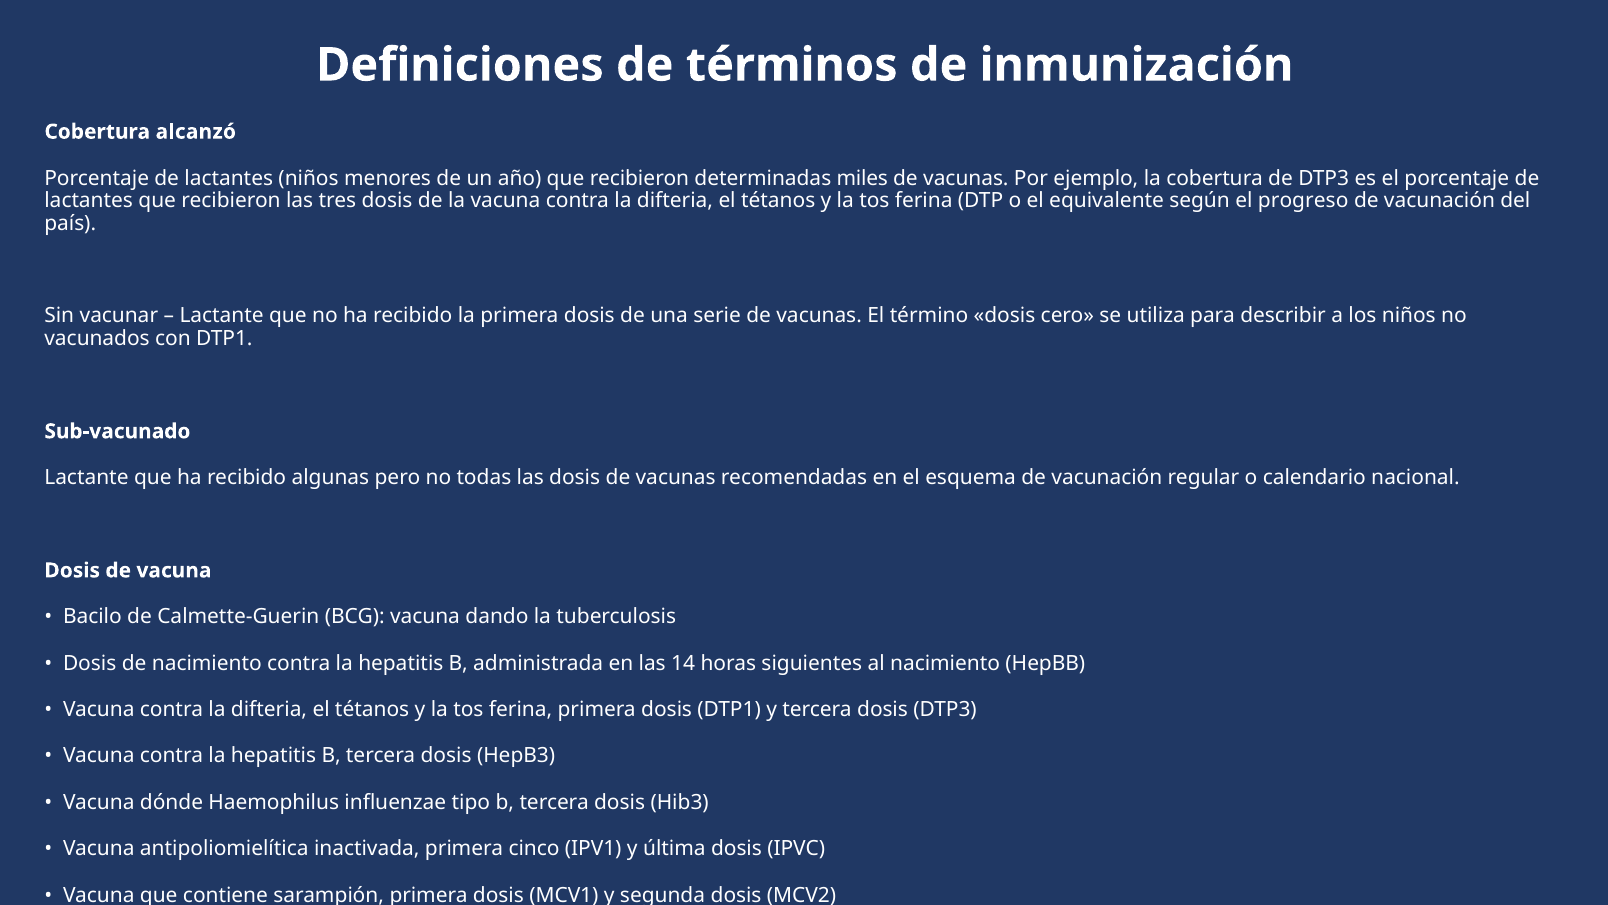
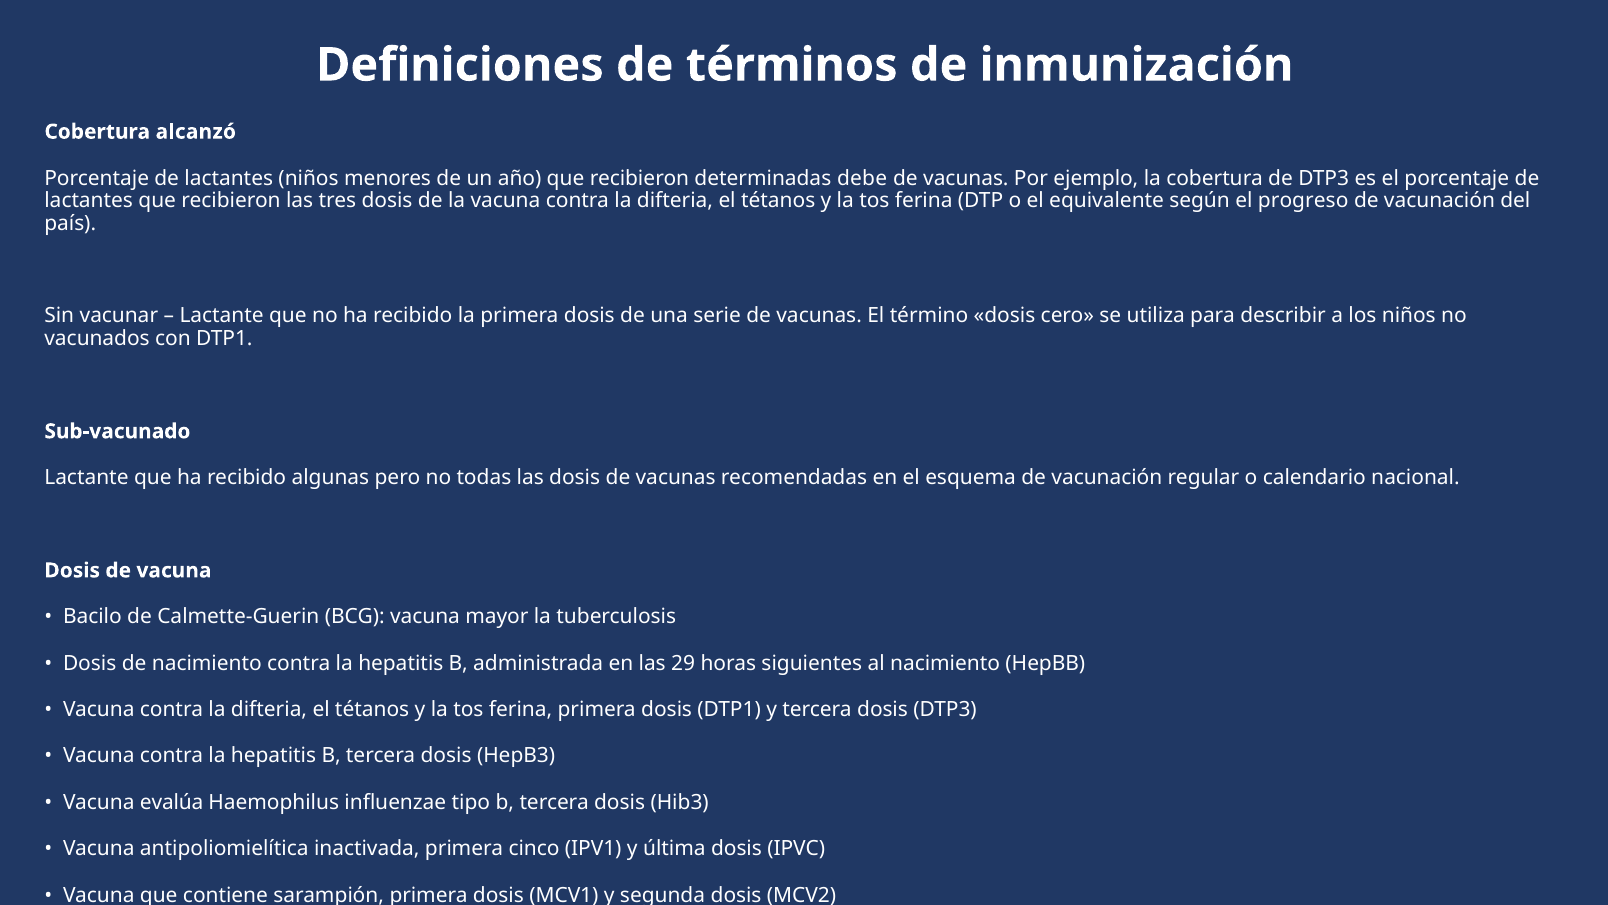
miles: miles -> debe
dando: dando -> mayor
14: 14 -> 29
dónde: dónde -> evalúa
